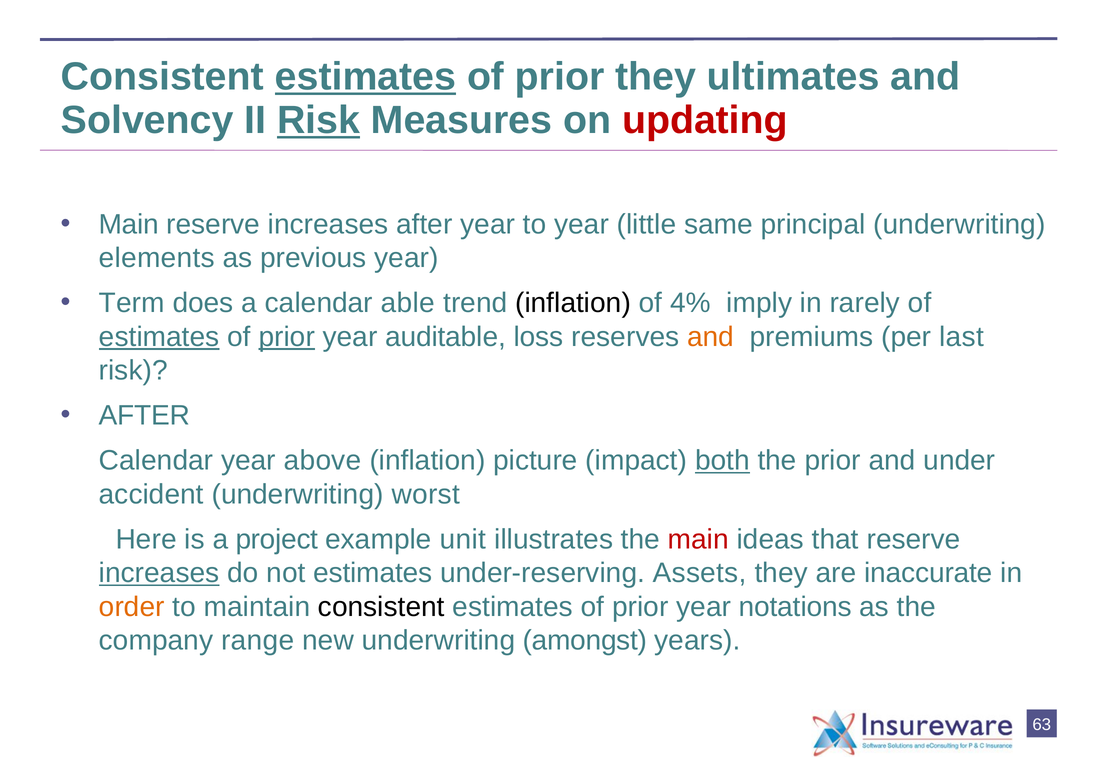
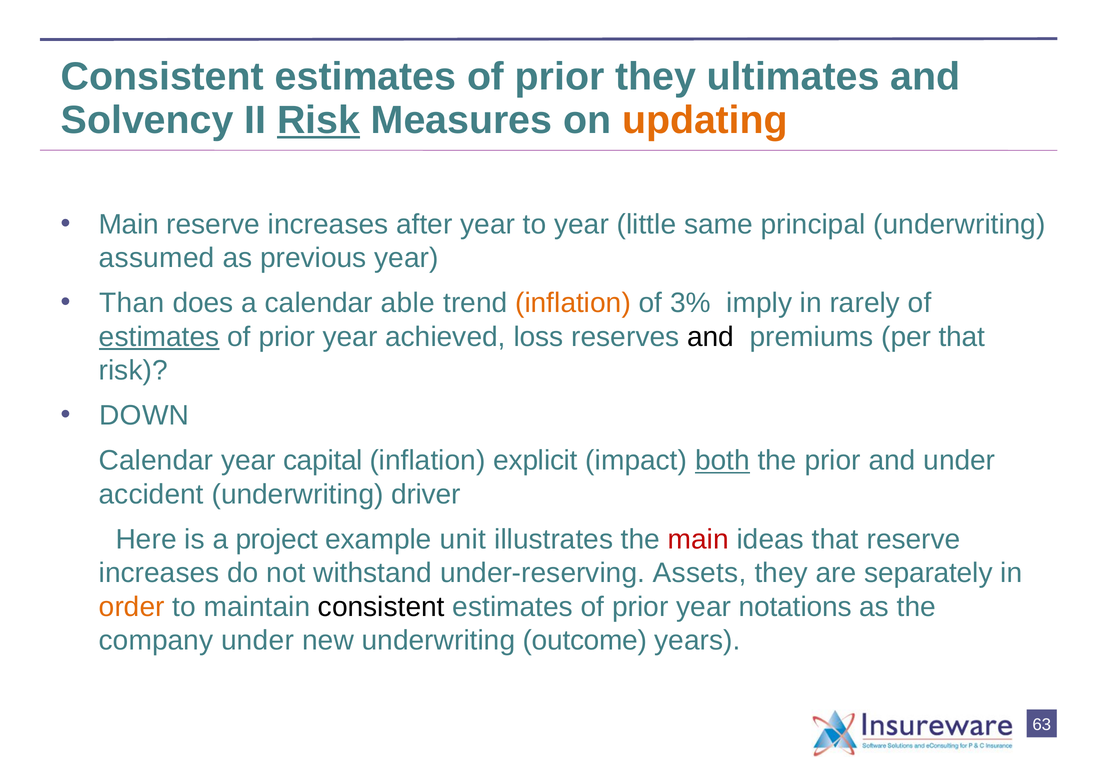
estimates at (366, 77) underline: present -> none
updating colour: red -> orange
elements: elements -> assumed
Term: Term -> Than
inflation at (573, 303) colour: black -> orange
4%: 4% -> 3%
prior at (287, 337) underline: present -> none
auditable: auditable -> achieved
and at (711, 337) colour: orange -> black
per last: last -> that
AFTER at (145, 416): AFTER -> DOWN
above: above -> capital
picture: picture -> explicit
worst: worst -> driver
increases at (159, 573) underline: present -> none
not estimates: estimates -> withstand
inaccurate: inaccurate -> separately
company range: range -> under
amongst: amongst -> outcome
